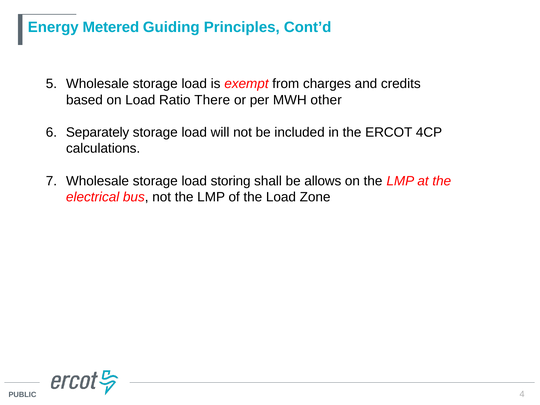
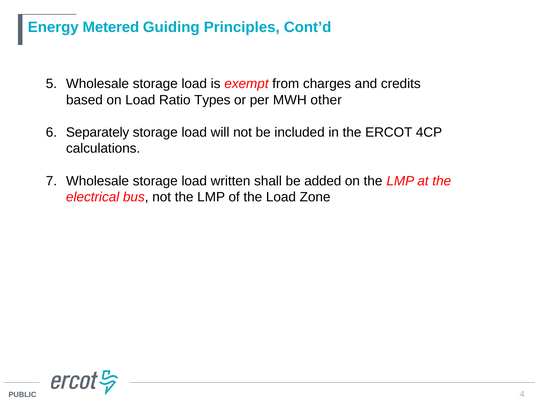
There: There -> Types
storing: storing -> written
allows: allows -> added
